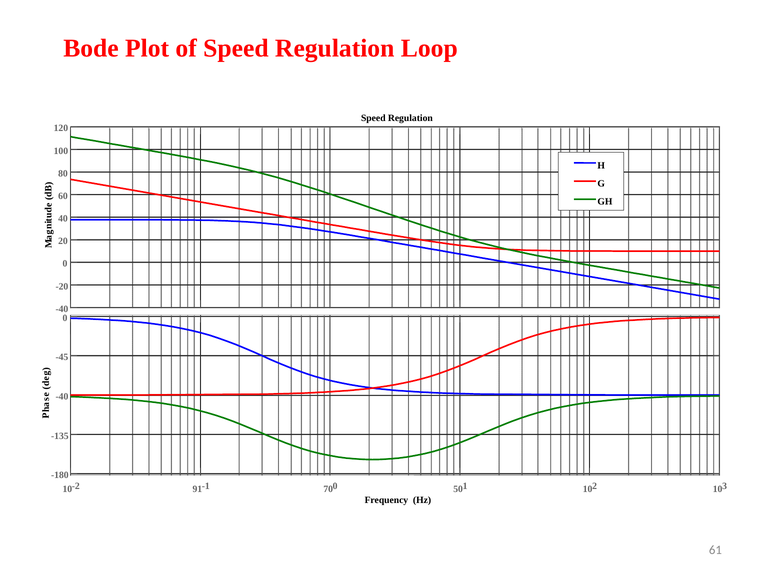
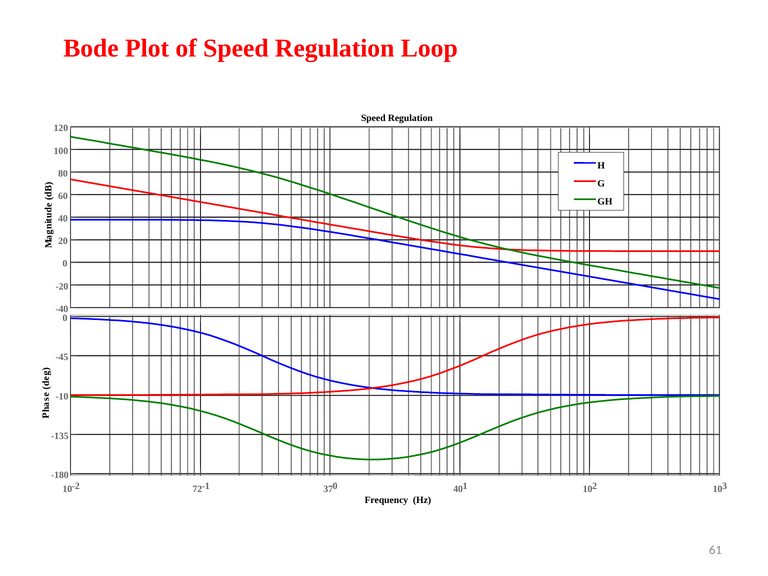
-40 at (62, 397): -40 -> -10
91: 91 -> 72
70: 70 -> 37
0 50: 50 -> 40
